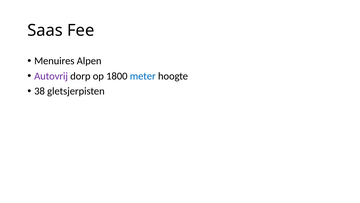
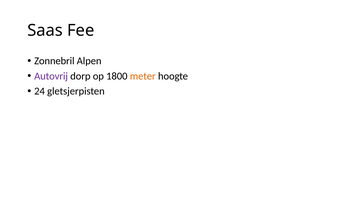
Menuires: Menuires -> Zonnebril
meter colour: blue -> orange
38: 38 -> 24
